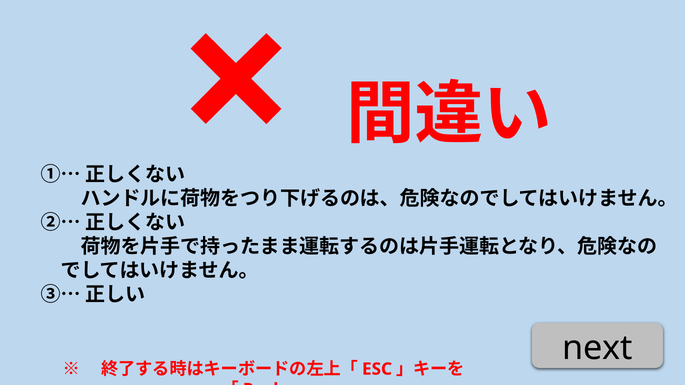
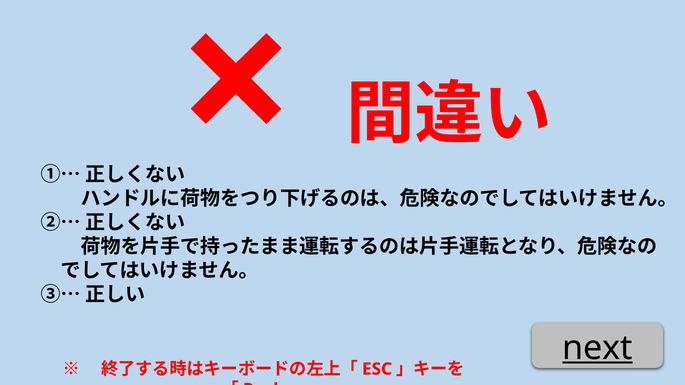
next underline: none -> present
